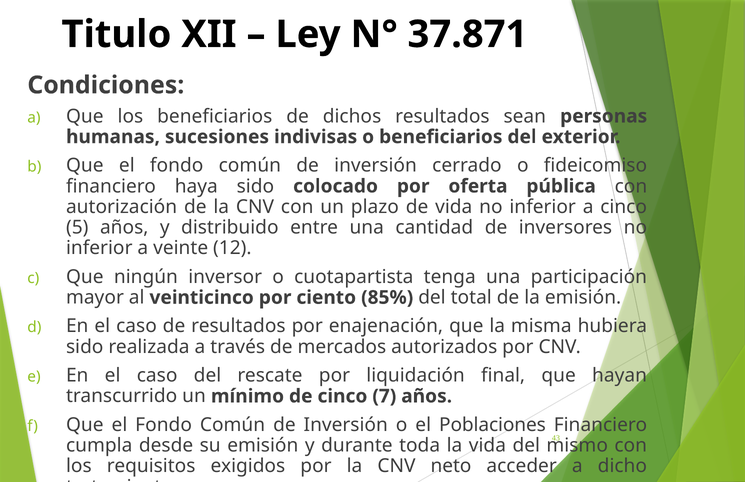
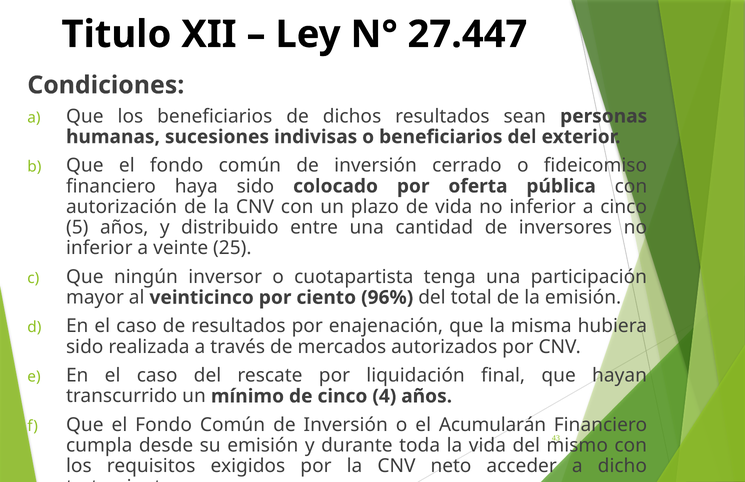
37.871: 37.871 -> 27.447
12: 12 -> 25
85%: 85% -> 96%
7: 7 -> 4
Poblaciones: Poblaciones -> Acumularán
